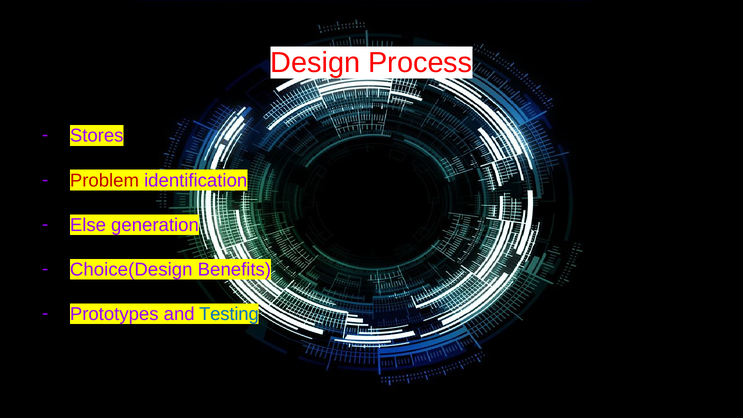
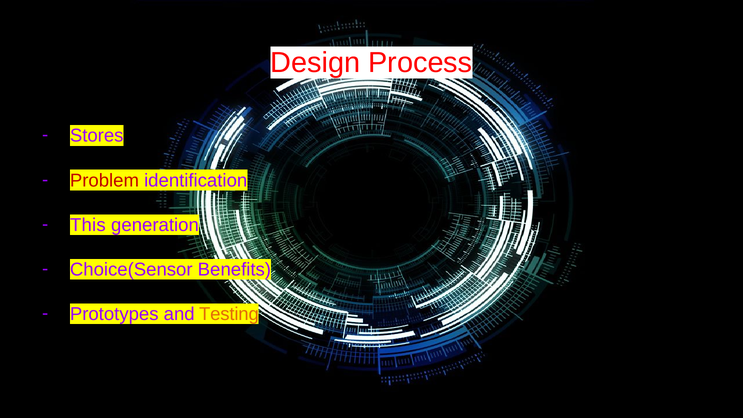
Else: Else -> This
Choice(Design: Choice(Design -> Choice(Sensor
Testing colour: blue -> orange
